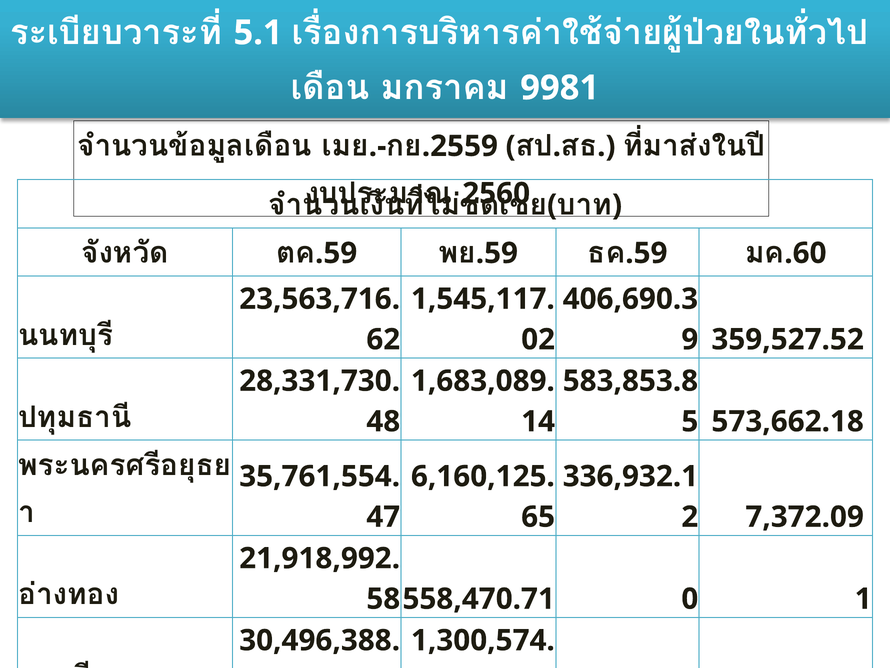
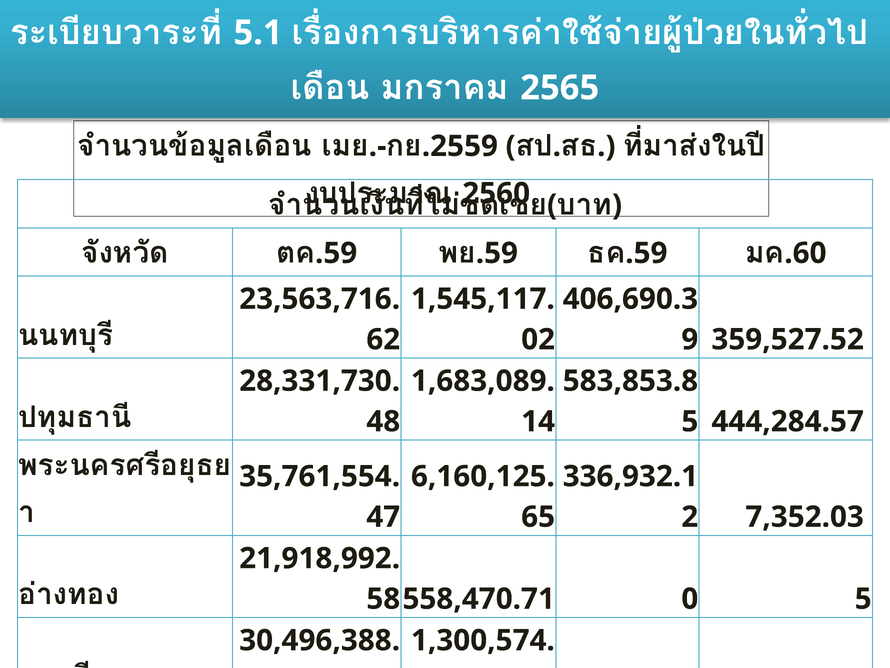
9981: 9981 -> 2565
573,662.18: 573,662.18 -> 444,284.57
7,372.09: 7,372.09 -> 7,352.03
0 1: 1 -> 5
